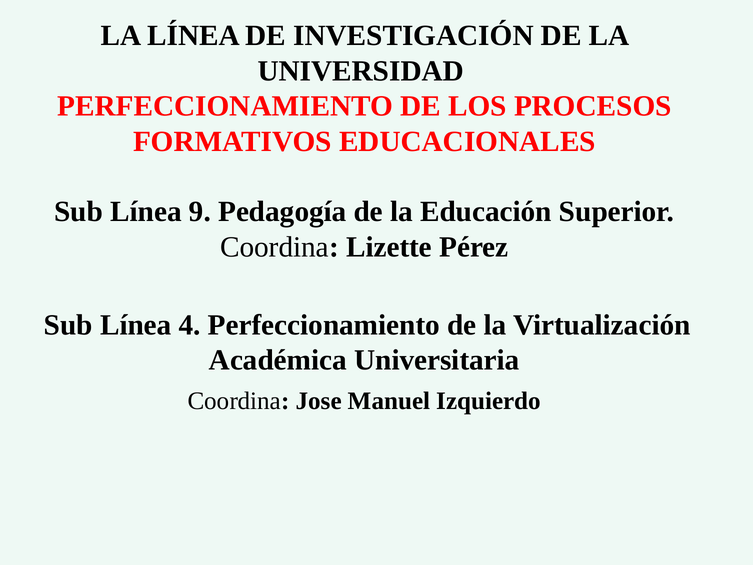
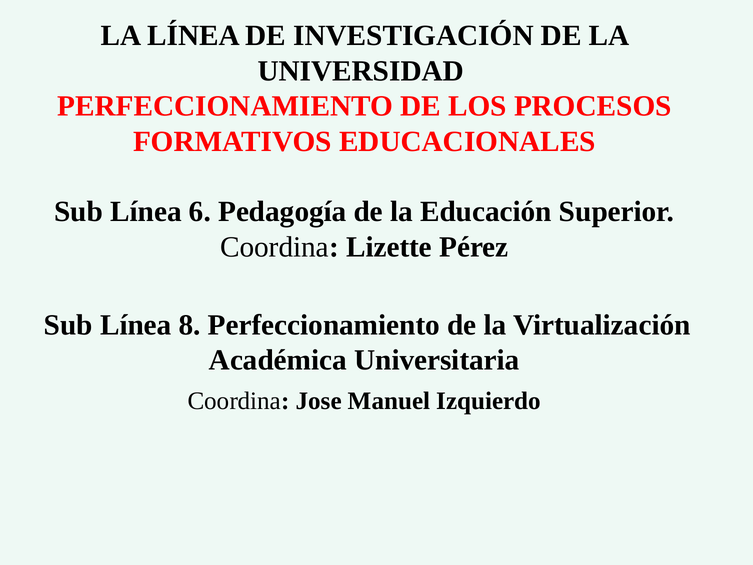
9: 9 -> 6
4: 4 -> 8
